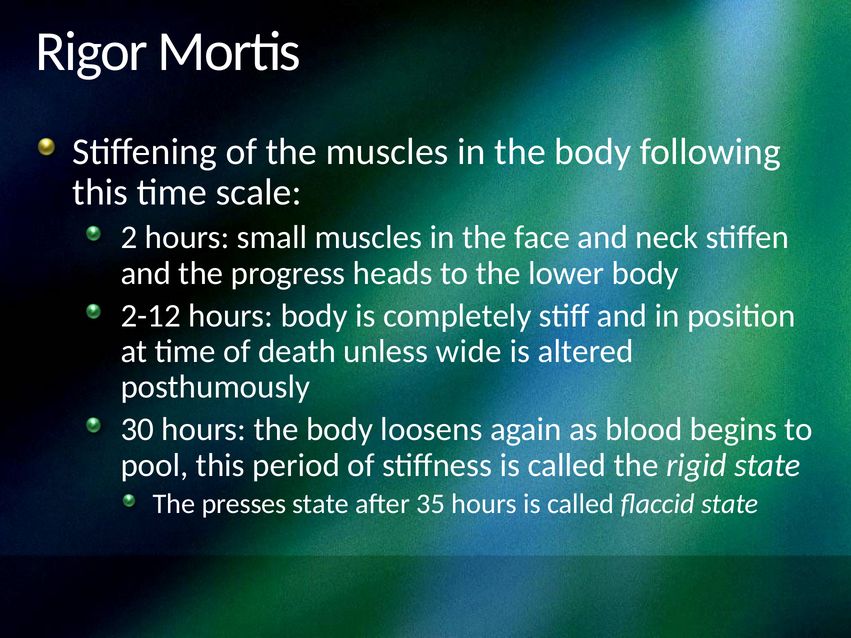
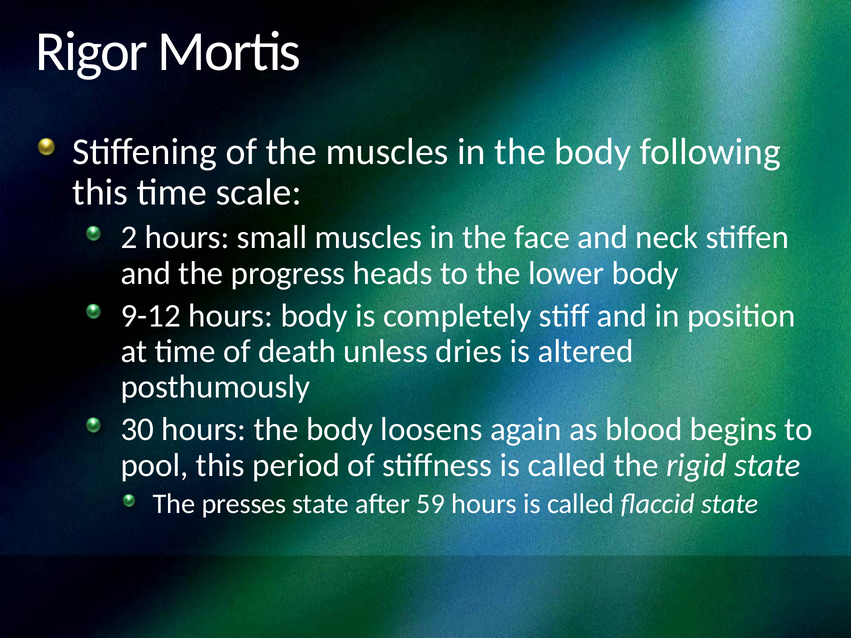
2-12: 2-12 -> 9-12
wide: wide -> dries
35: 35 -> 59
